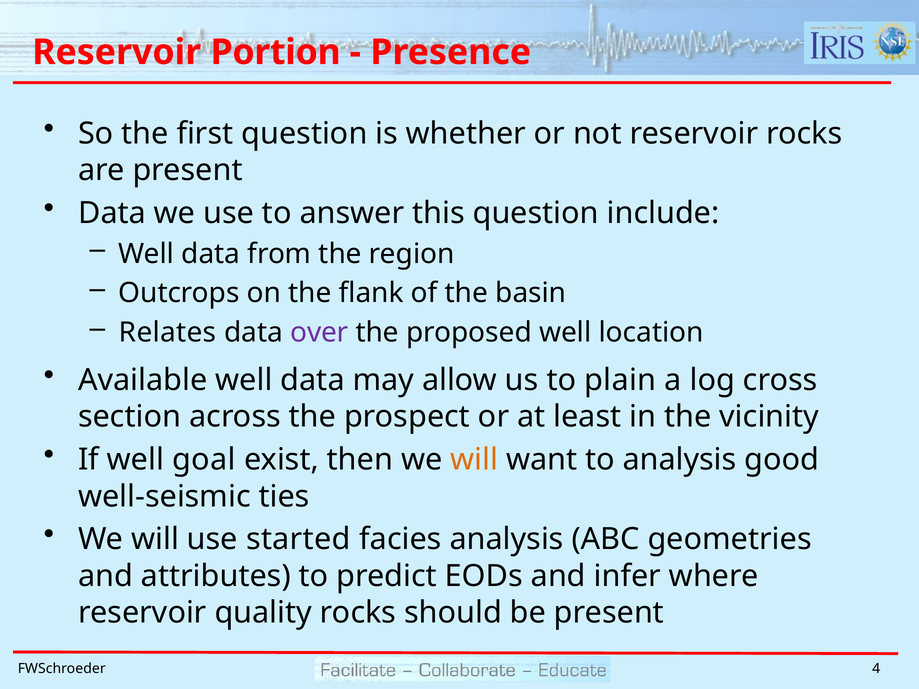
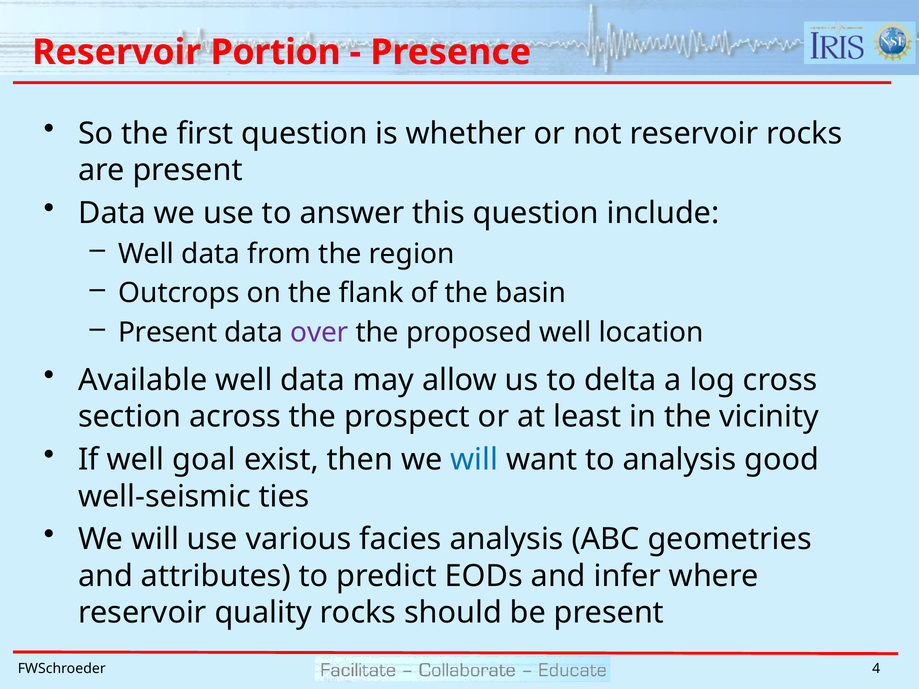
Relates at (168, 333): Relates -> Present
plain: plain -> delta
will at (474, 460) colour: orange -> blue
started: started -> various
